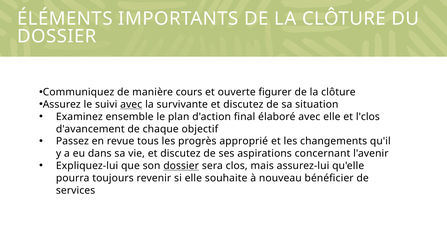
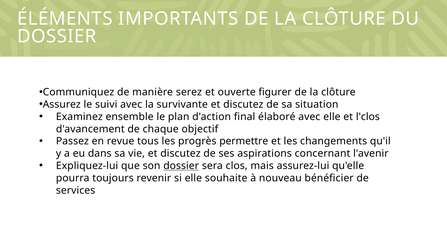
cours: cours -> serez
avec at (131, 105) underline: present -> none
approprié: approprié -> permettre
